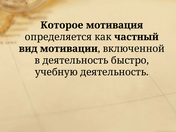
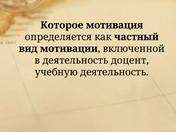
быстро: быстро -> доцент
